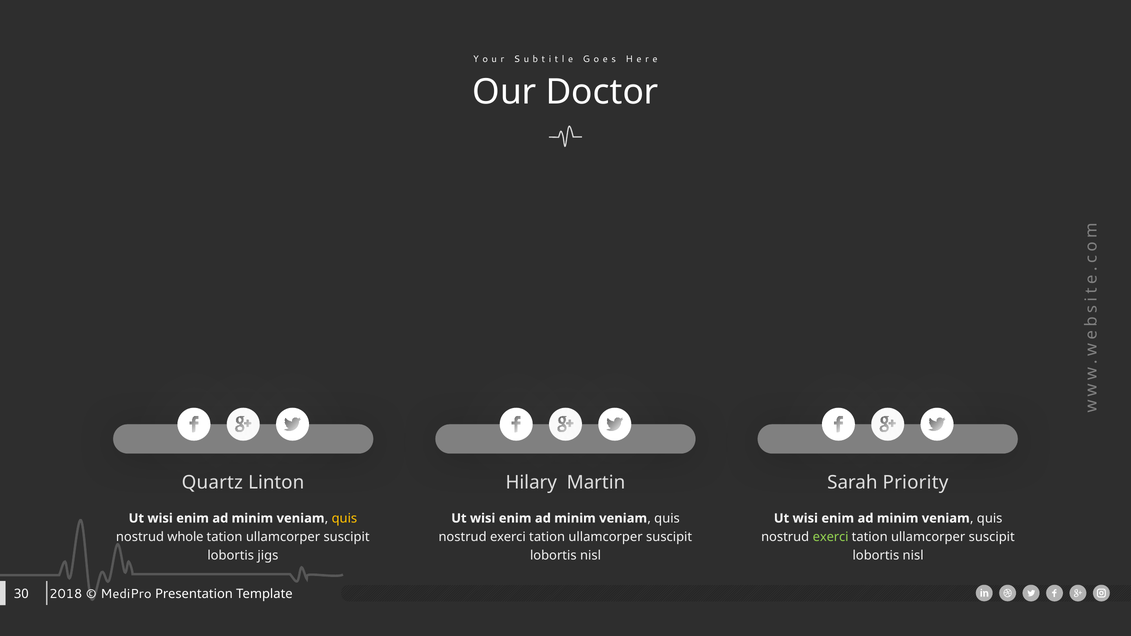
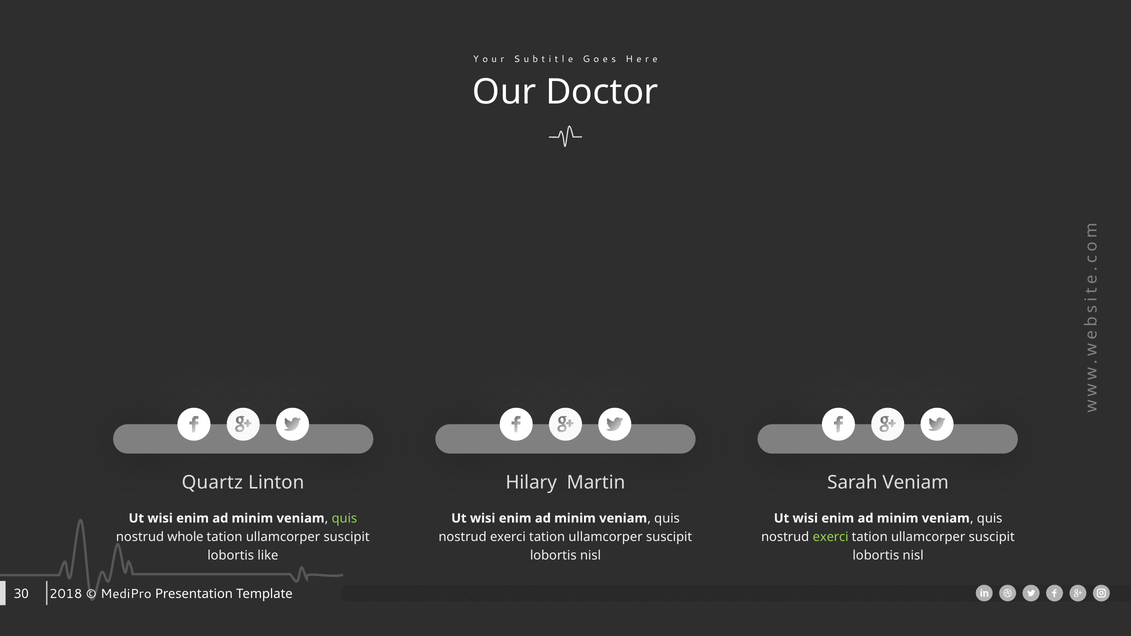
Sarah Priority: Priority -> Veniam
quis at (344, 518) colour: yellow -> light green
jigs: jigs -> like
